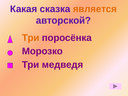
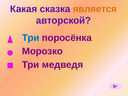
Три at (31, 38) colour: orange -> blue
